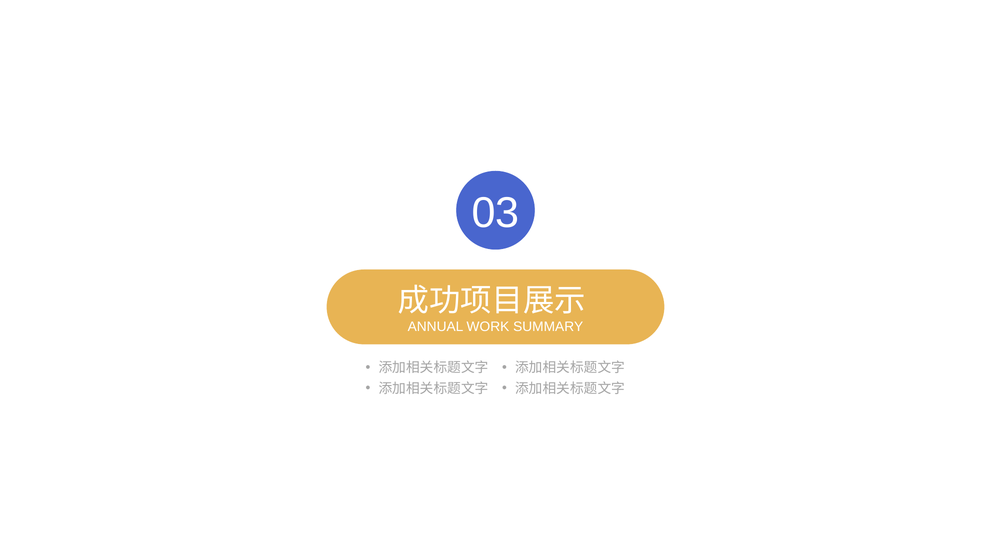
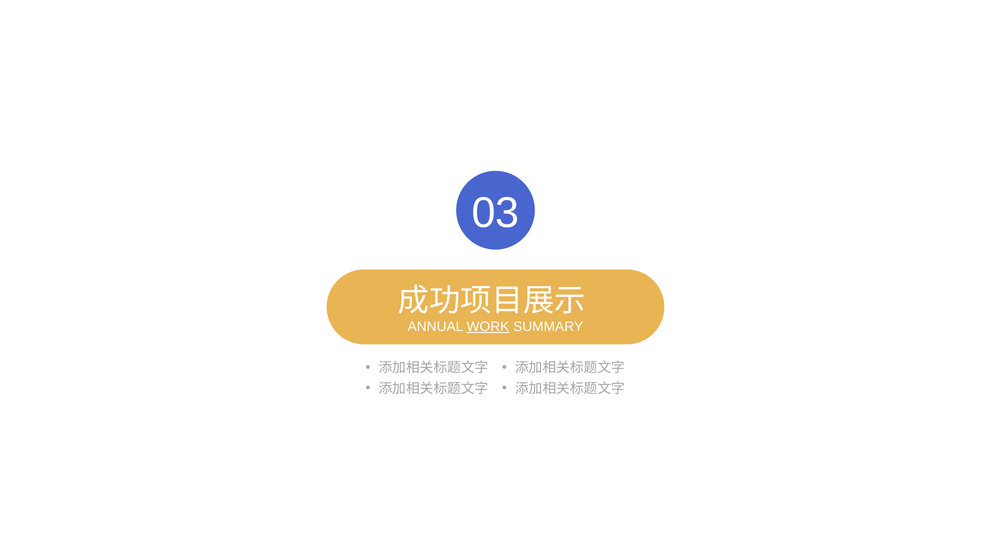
WORK underline: none -> present
